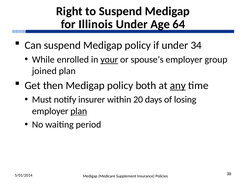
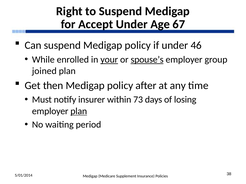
Illinois: Illinois -> Accept
64: 64 -> 67
34: 34 -> 46
spouse’s underline: none -> present
both: both -> after
any underline: present -> none
20: 20 -> 73
